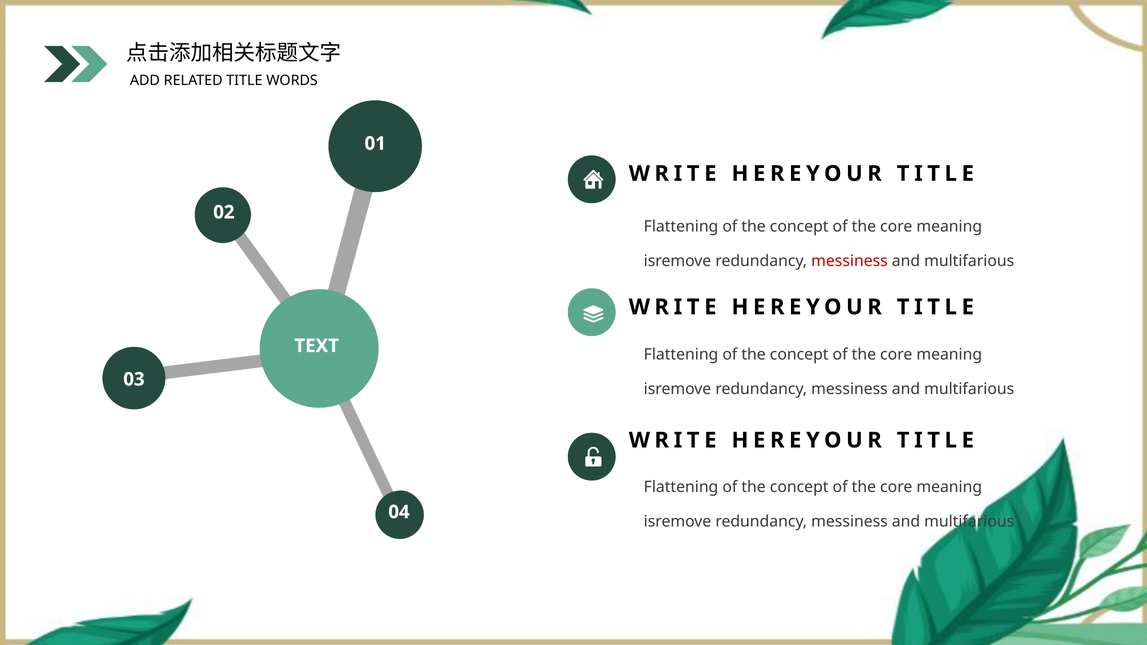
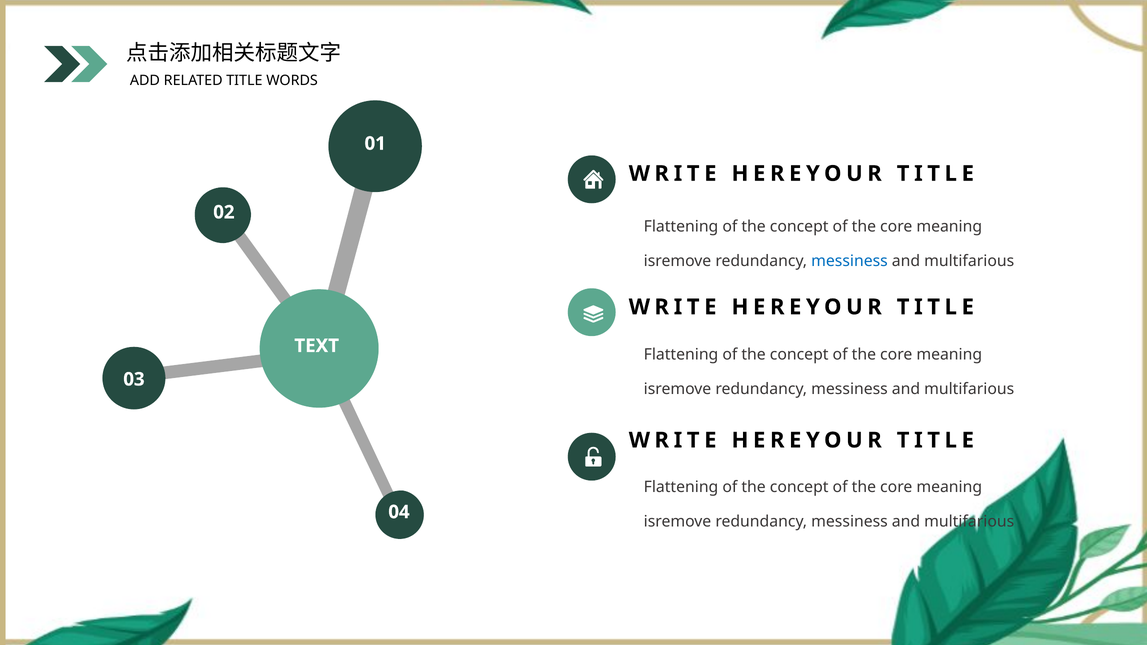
messiness at (849, 261) colour: red -> blue
